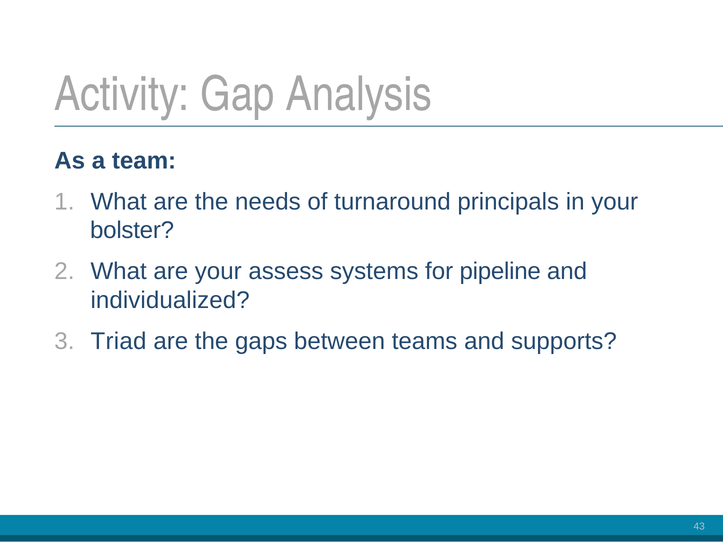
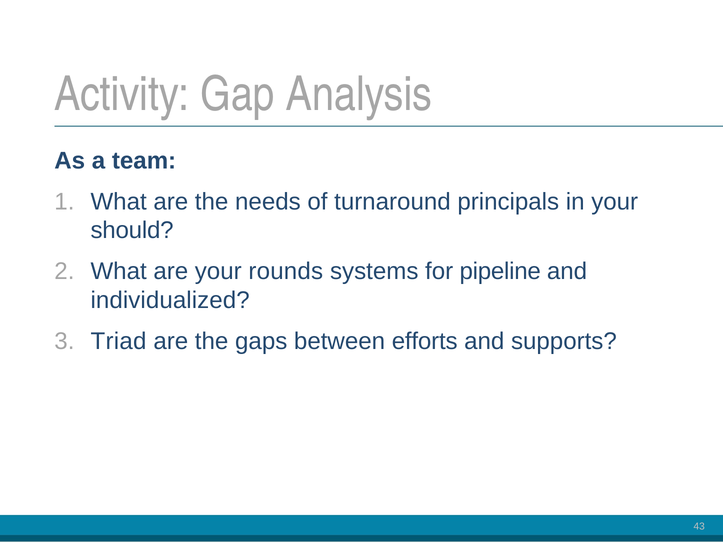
bolster: bolster -> should
assess: assess -> rounds
teams: teams -> efforts
